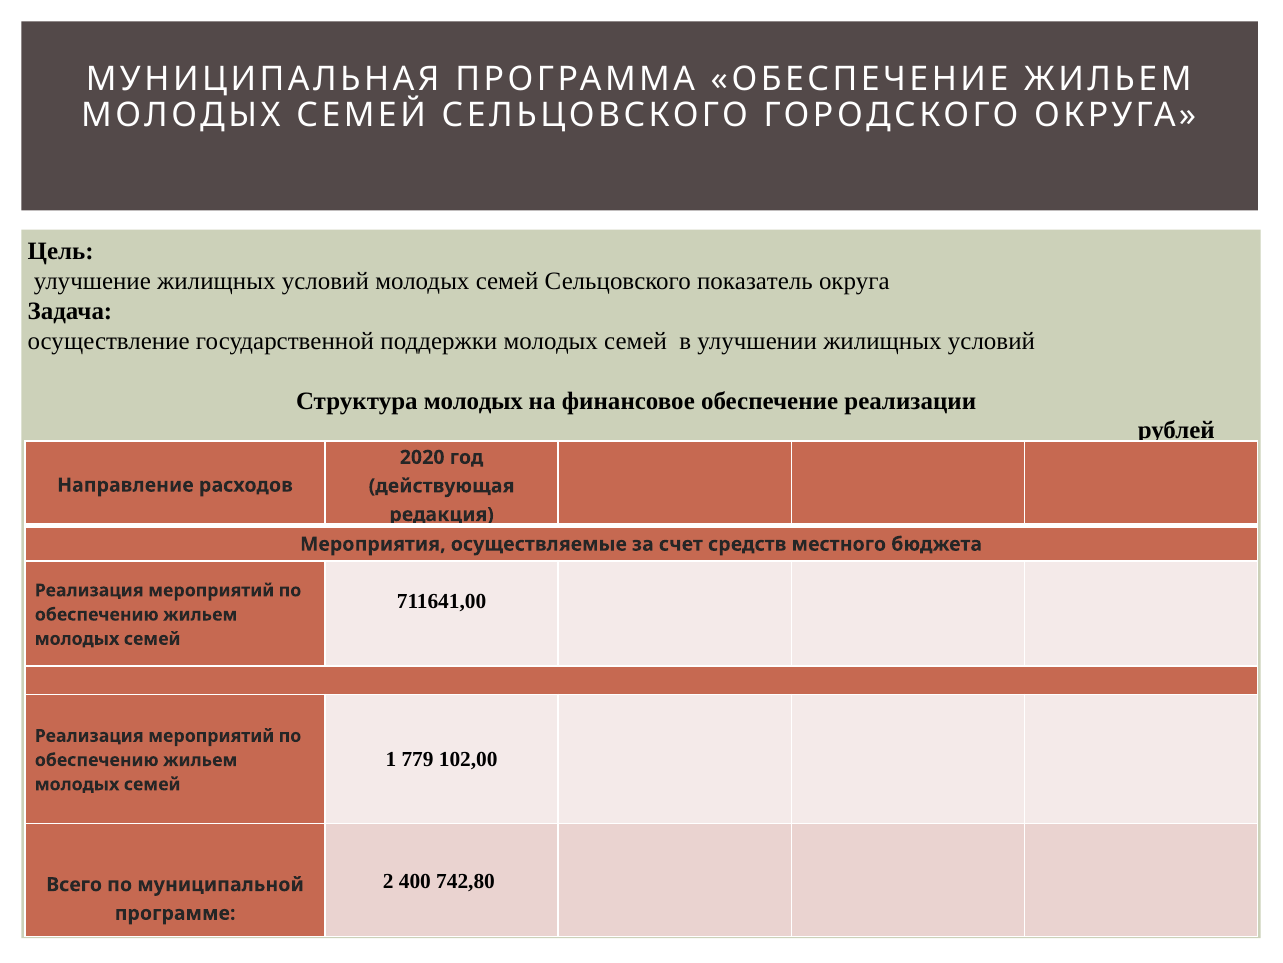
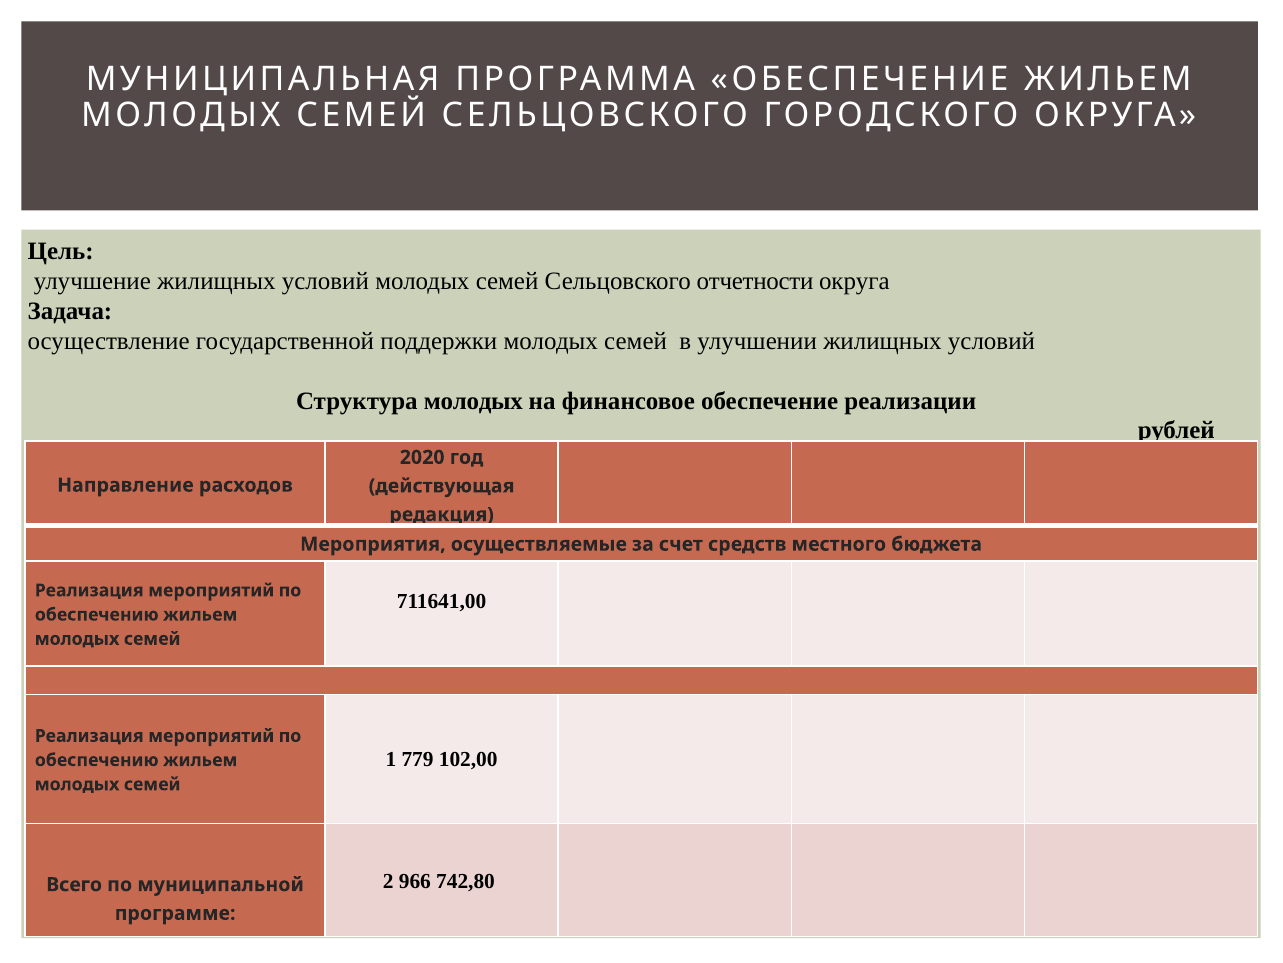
показатель: показатель -> отчетности
400: 400 -> 966
